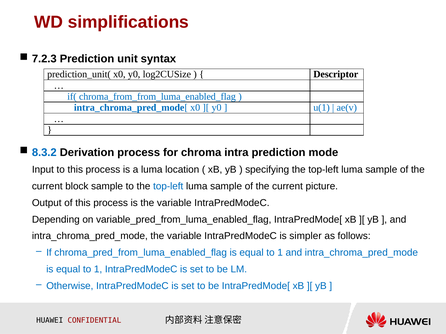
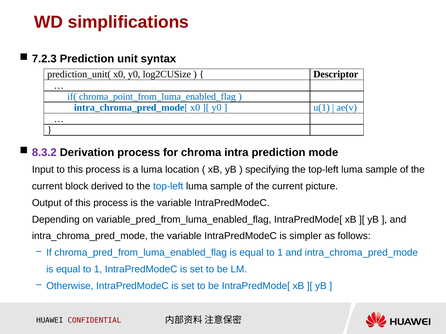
chroma_from_from_luma_enabled_flag: chroma_from_from_luma_enabled_flag -> chroma_point_from_luma_enabled_flag
8.3.2 colour: blue -> purple
block sample: sample -> derived
